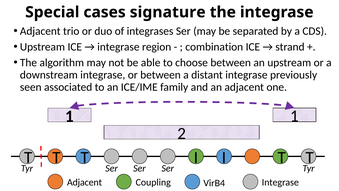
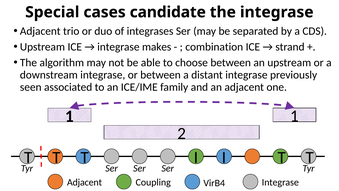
signature: signature -> candidate
region: region -> makes
